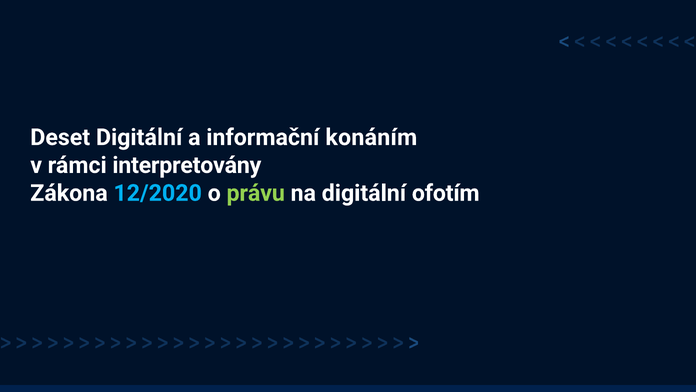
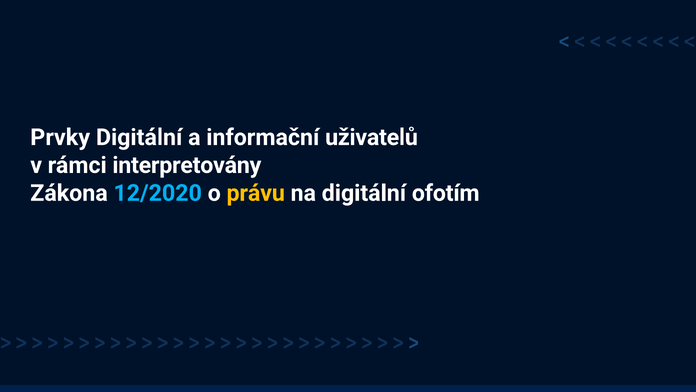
Deset: Deset -> Prvky
konáním: konáním -> uživatelů
právu colour: light green -> yellow
